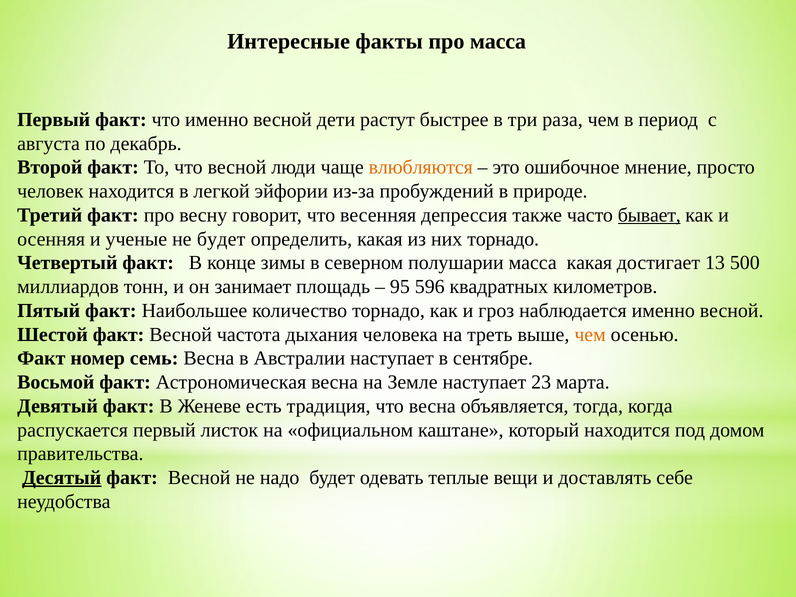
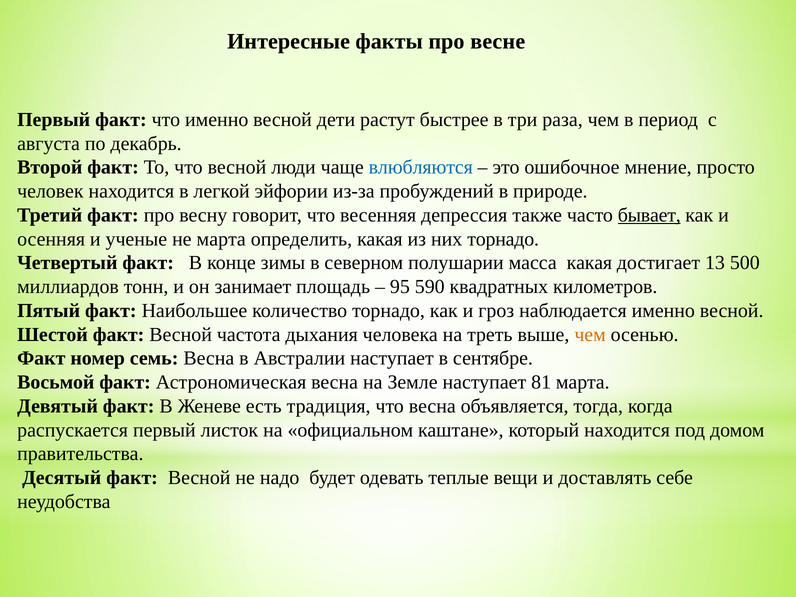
про масса: масса -> весне
влюбляются colour: orange -> blue
не будет: будет -> марта
596: 596 -> 590
23: 23 -> 81
Десятый underline: present -> none
